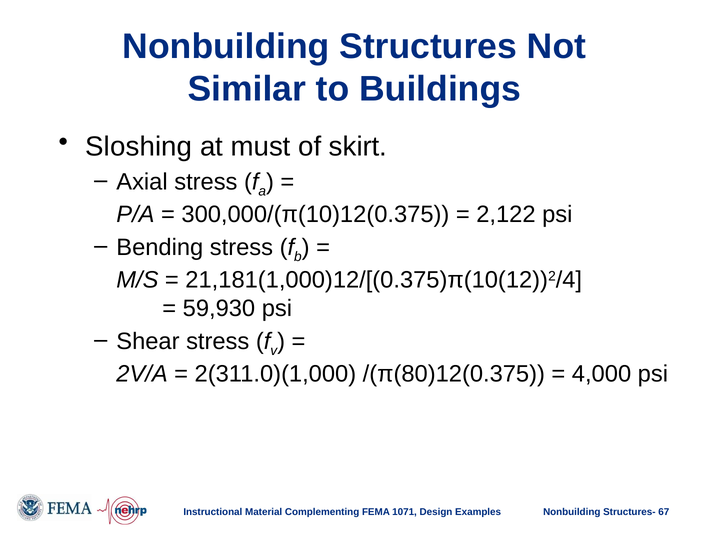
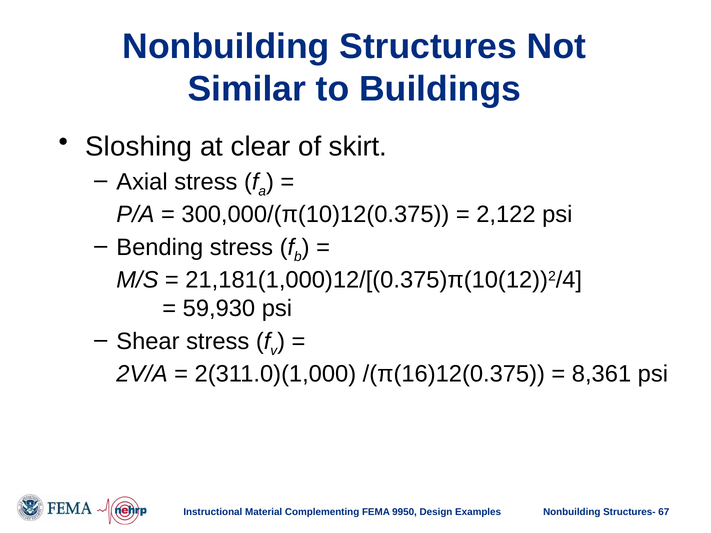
must: must -> clear
/(π(80)12(0.375: /(π(80)12(0.375 -> /(π(16)12(0.375
4,000: 4,000 -> 8,361
1071: 1071 -> 9950
